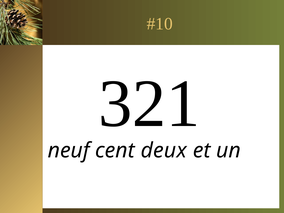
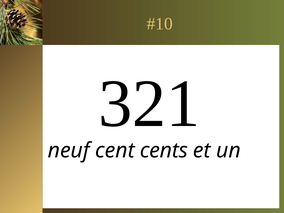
deux: deux -> cents
